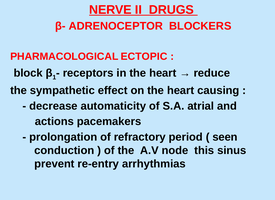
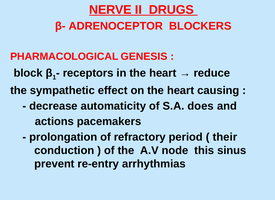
ECTOPIC: ECTOPIC -> GENESIS
atrial: atrial -> does
seen: seen -> their
